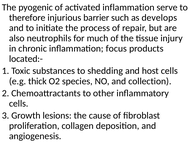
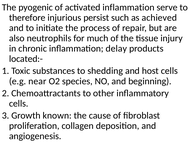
barrier: barrier -> persist
develops: develops -> achieved
focus: focus -> delay
thick: thick -> near
collection: collection -> beginning
lesions: lesions -> known
